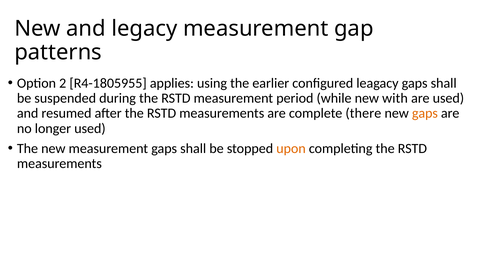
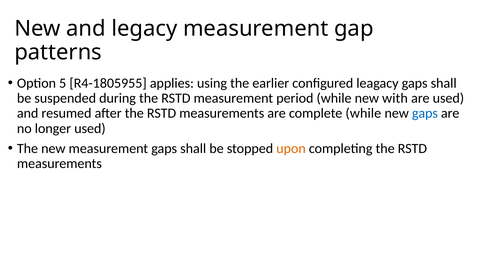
2: 2 -> 5
complete there: there -> while
gaps at (425, 114) colour: orange -> blue
